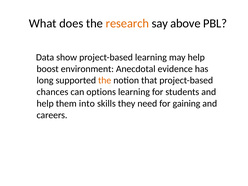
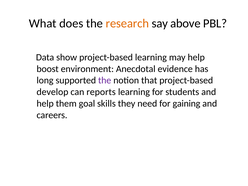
the at (105, 80) colour: orange -> purple
chances: chances -> develop
options: options -> reports
into: into -> goal
